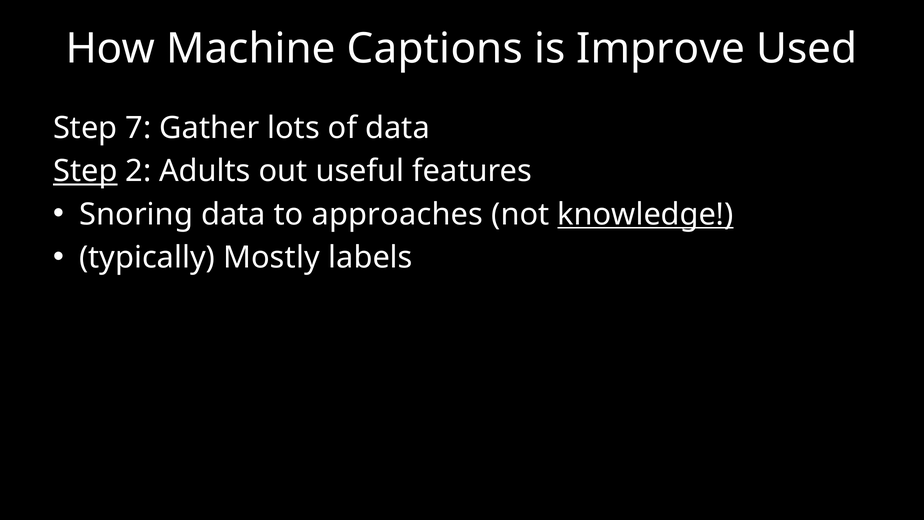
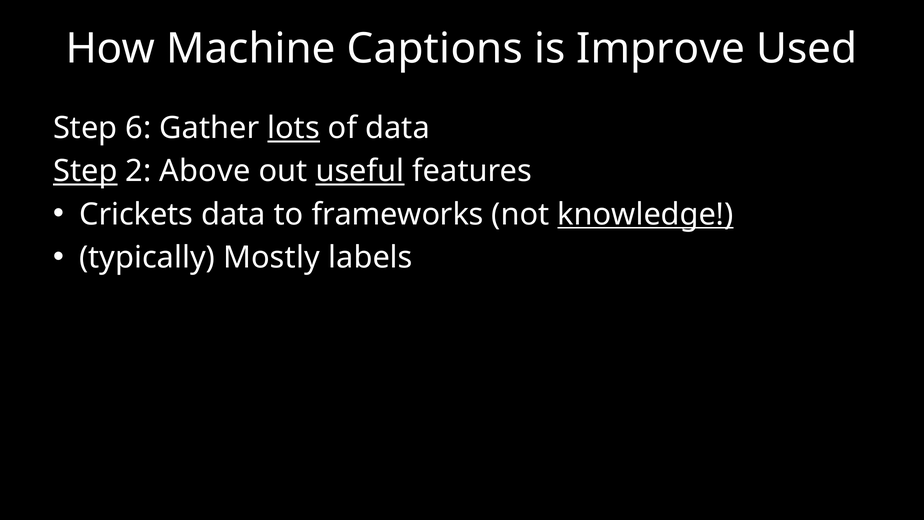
7: 7 -> 6
lots underline: none -> present
Adults: Adults -> Above
useful underline: none -> present
Snoring: Snoring -> Crickets
approaches: approaches -> frameworks
